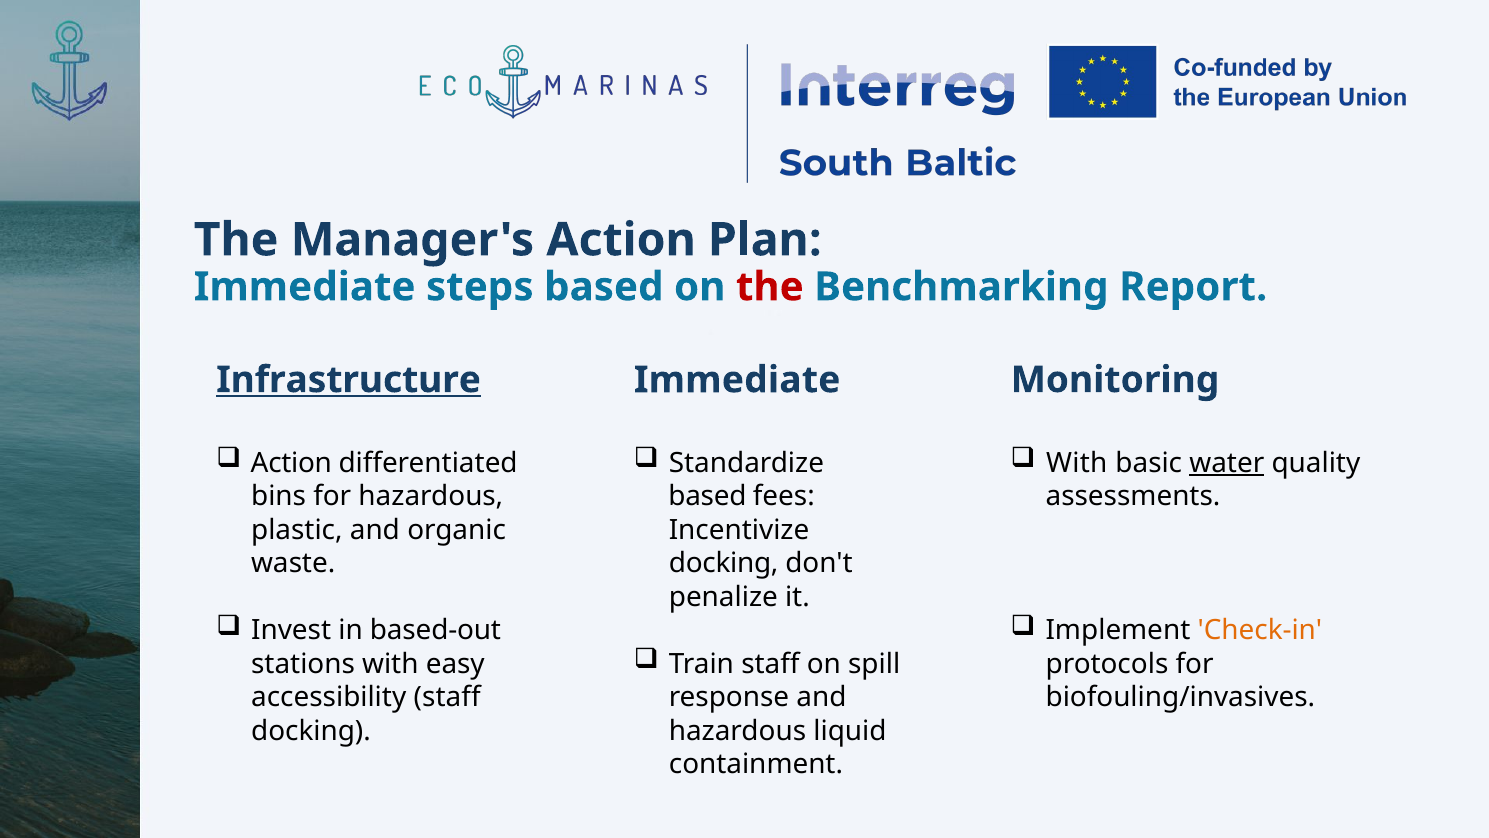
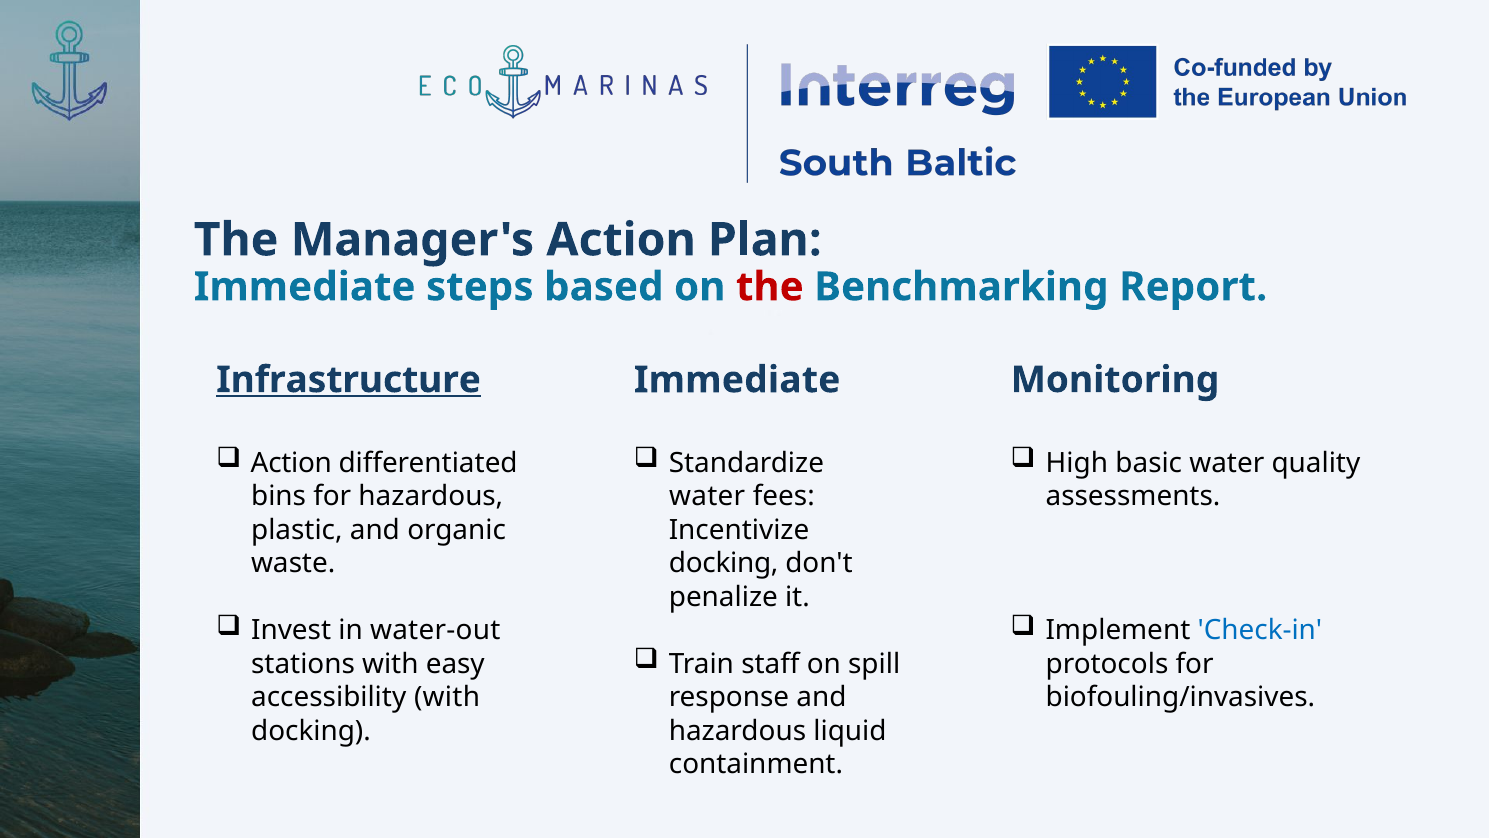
With at (1077, 463): With -> High
water at (1227, 463) underline: present -> none
based at (707, 496): based -> water
based-out: based-out -> water-out
Check-in colour: orange -> blue
accessibility staff: staff -> with
